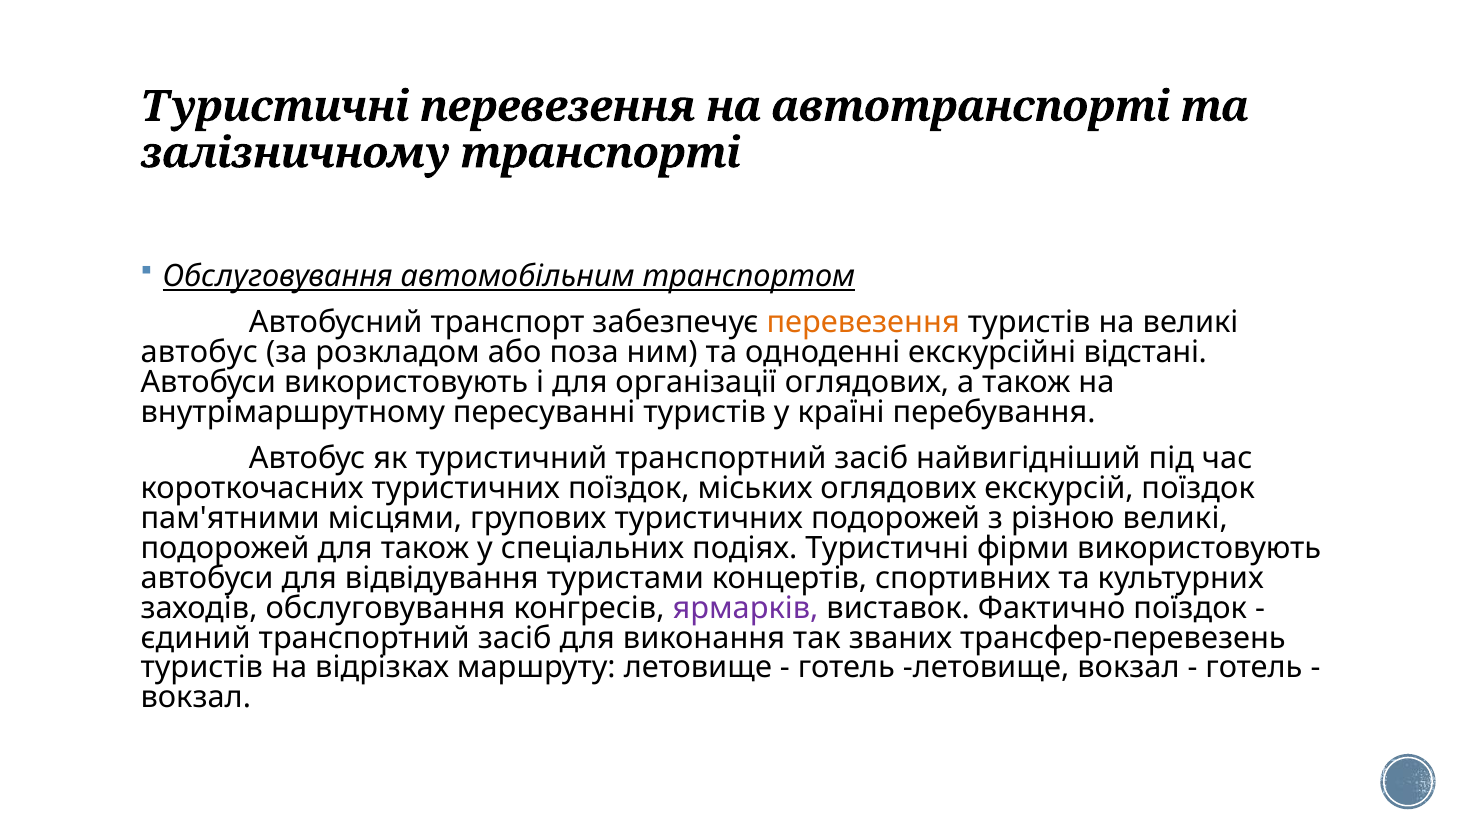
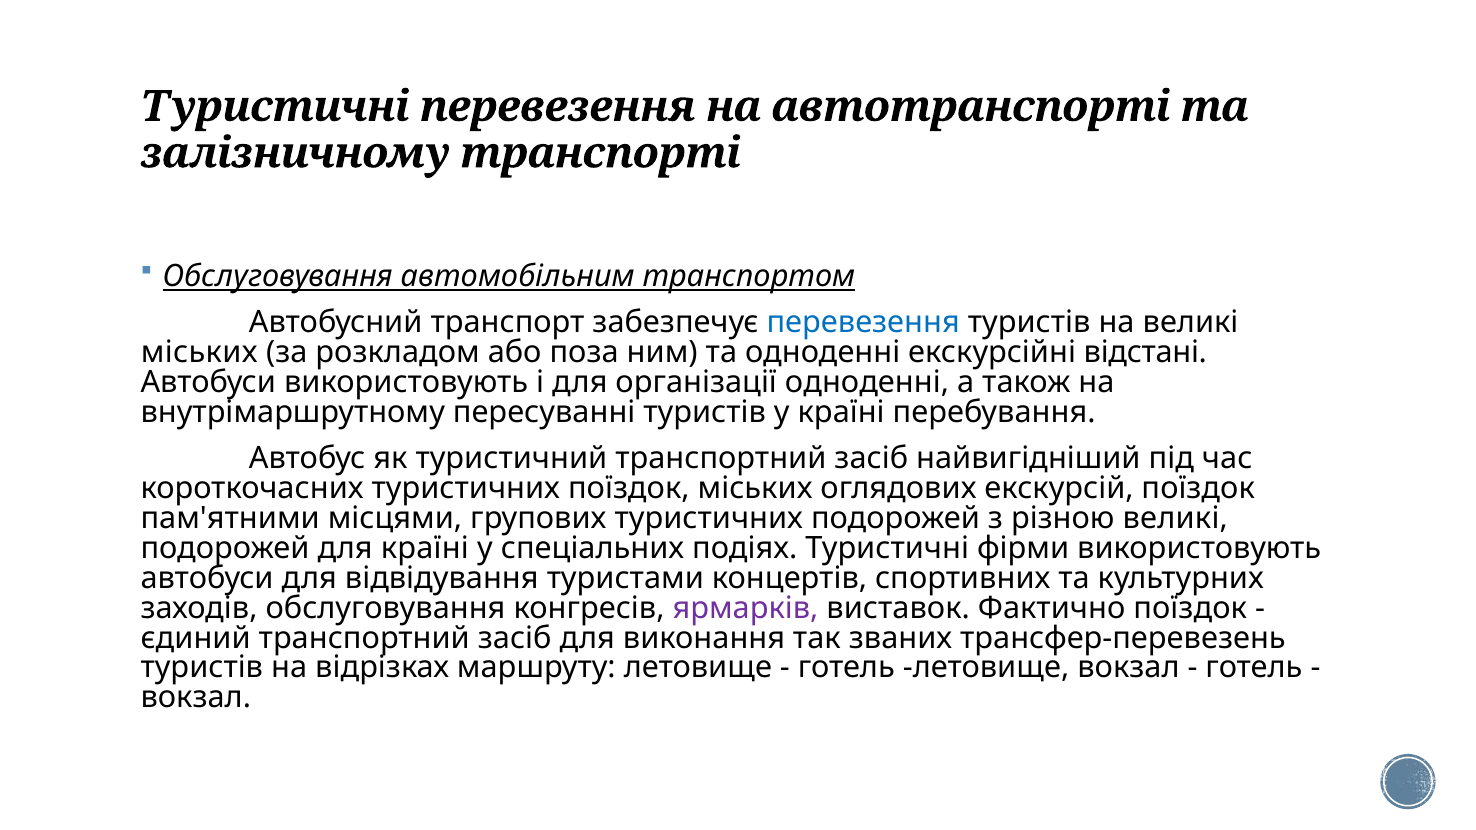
перевезення colour: orange -> blue
автобус at (199, 352): автобус -> міських
організації оглядових: оглядових -> одноденні
для також: також -> країні
